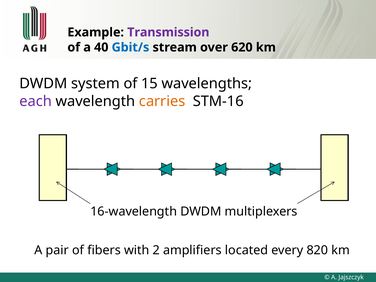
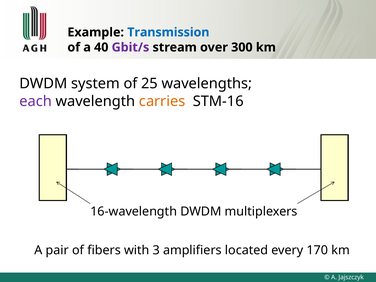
Transmission colour: purple -> blue
Gbit/s colour: blue -> purple
620: 620 -> 300
15: 15 -> 25
2: 2 -> 3
820: 820 -> 170
